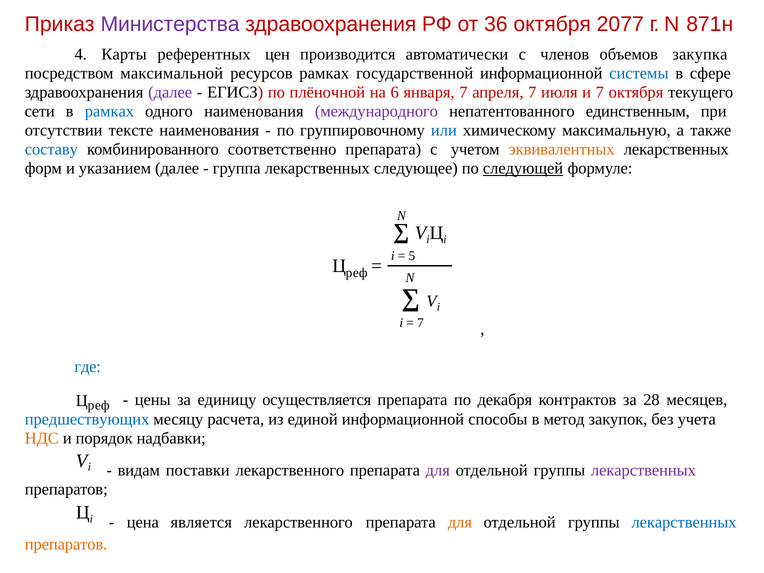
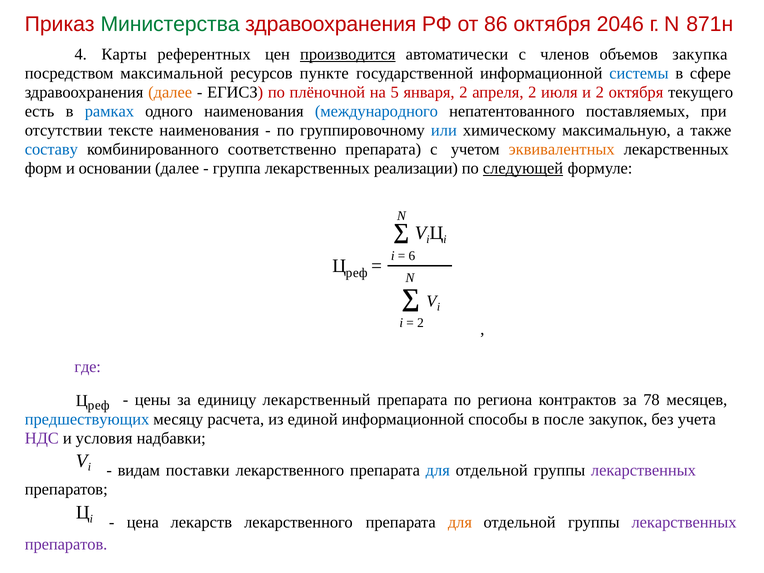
Министерства colour: purple -> green
36: 36 -> 86
2077: 2077 -> 2046
производится underline: none -> present
ресурсов рамках: рамках -> пункте
далее at (170, 92) colour: purple -> orange
6: 6 -> 5
января 7: 7 -> 2
апреля 7: 7 -> 2
и 7: 7 -> 2
сети: сети -> есть
международного colour: purple -> blue
единственным: единственным -> поставляемых
указанием: указанием -> основании
следующее: следующее -> реализации
5: 5 -> 6
7 at (420, 323): 7 -> 2
где colour: blue -> purple
осуществляется: осуществляется -> лекарственный
декабря: декабря -> региона
28: 28 -> 78
метод: метод -> после
НДС colour: orange -> purple
порядок: порядок -> условия
для at (438, 471) colour: purple -> blue
является: является -> лекарств
лекарственных at (684, 522) colour: blue -> purple
препаратов at (66, 544) colour: orange -> purple
